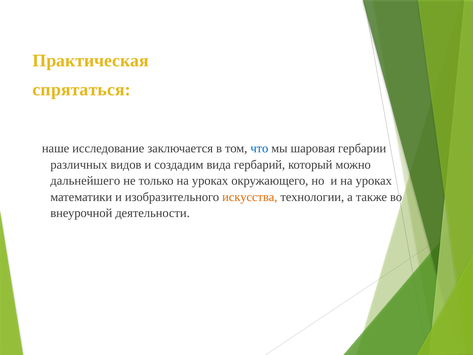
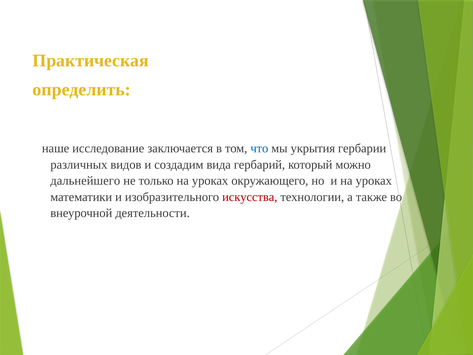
спрятаться: спрятаться -> определить
шаровая: шаровая -> укрытия
искусства colour: orange -> red
